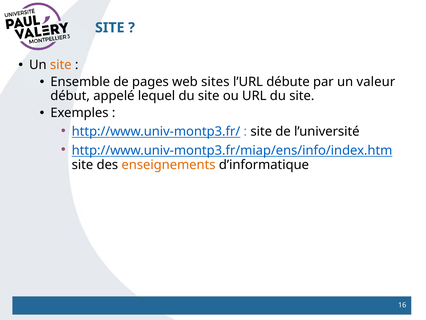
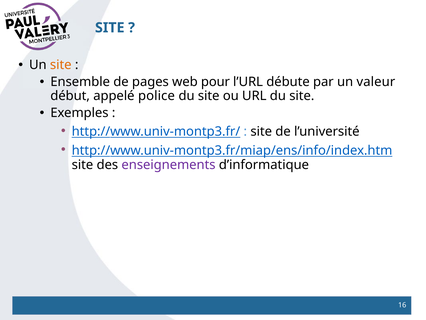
sites: sites -> pour
lequel: lequel -> police
enseignements colour: orange -> purple
